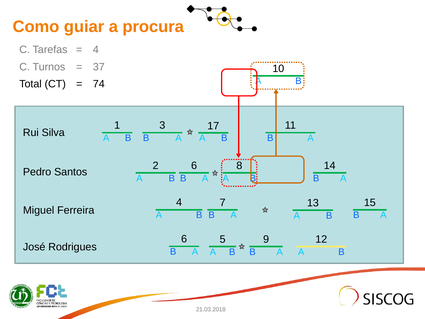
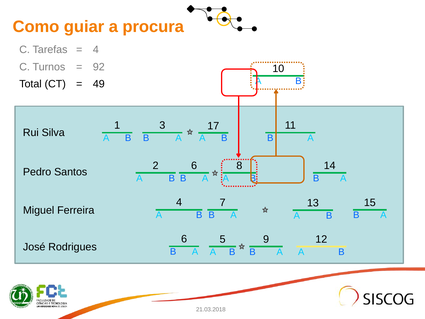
37: 37 -> 92
74: 74 -> 49
